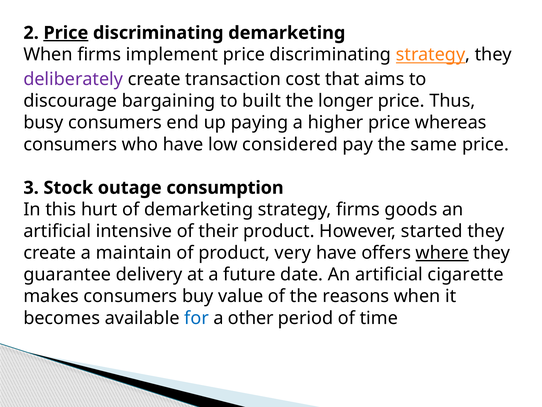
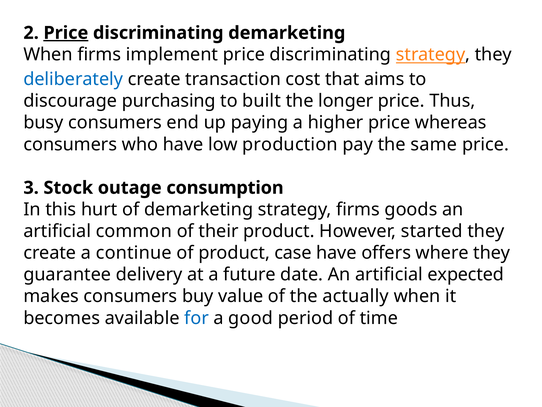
deliberately colour: purple -> blue
bargaining: bargaining -> purchasing
considered: considered -> production
intensive: intensive -> common
maintain: maintain -> continue
very: very -> case
where underline: present -> none
cigarette: cigarette -> expected
reasons: reasons -> actually
other: other -> good
